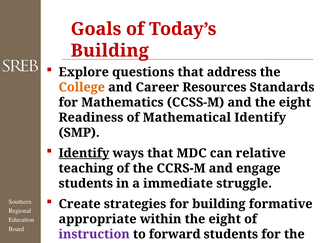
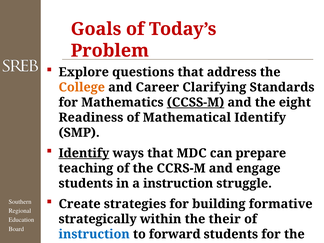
Building at (110, 51): Building -> Problem
Resources: Resources -> Clarifying
CCSS-M underline: none -> present
relative: relative -> prepare
a immediate: immediate -> instruction
appropriate: appropriate -> strategically
within the eight: eight -> their
instruction at (94, 234) colour: purple -> blue
